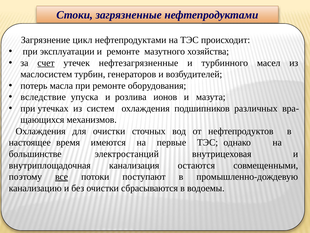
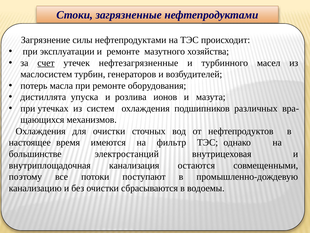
цикл: цикл -> силы
вследствие: вследствие -> дистиллята
первые: первые -> фильтр
все underline: present -> none
